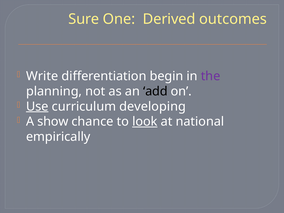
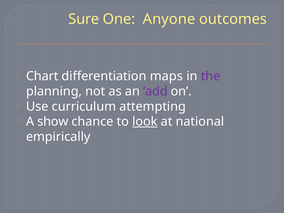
Derived: Derived -> Anyone
Write: Write -> Chart
begin: begin -> maps
add colour: black -> purple
Use underline: present -> none
developing: developing -> attempting
